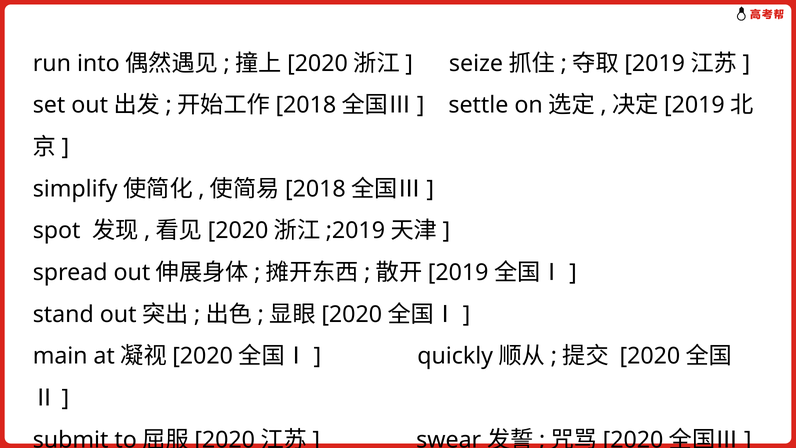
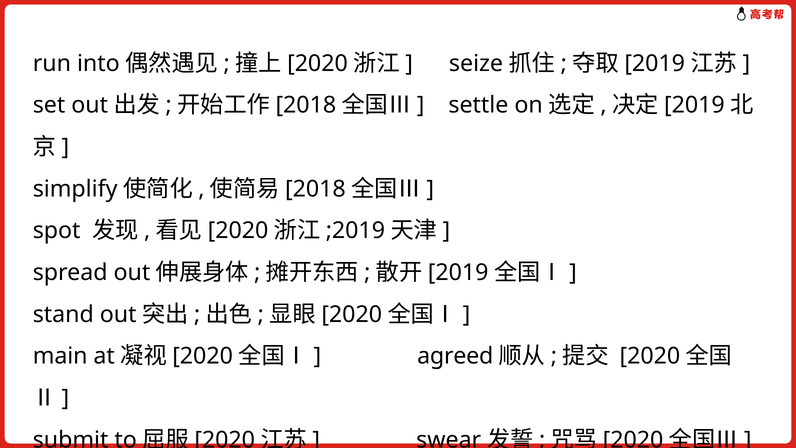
quickly: quickly -> agreed
